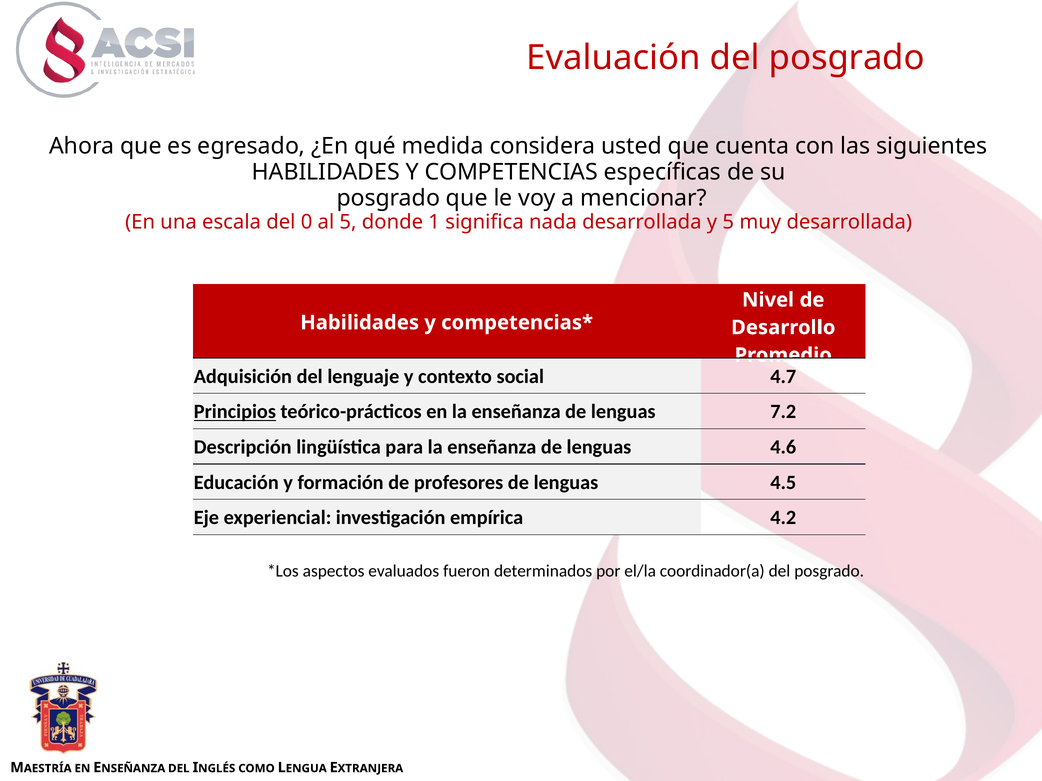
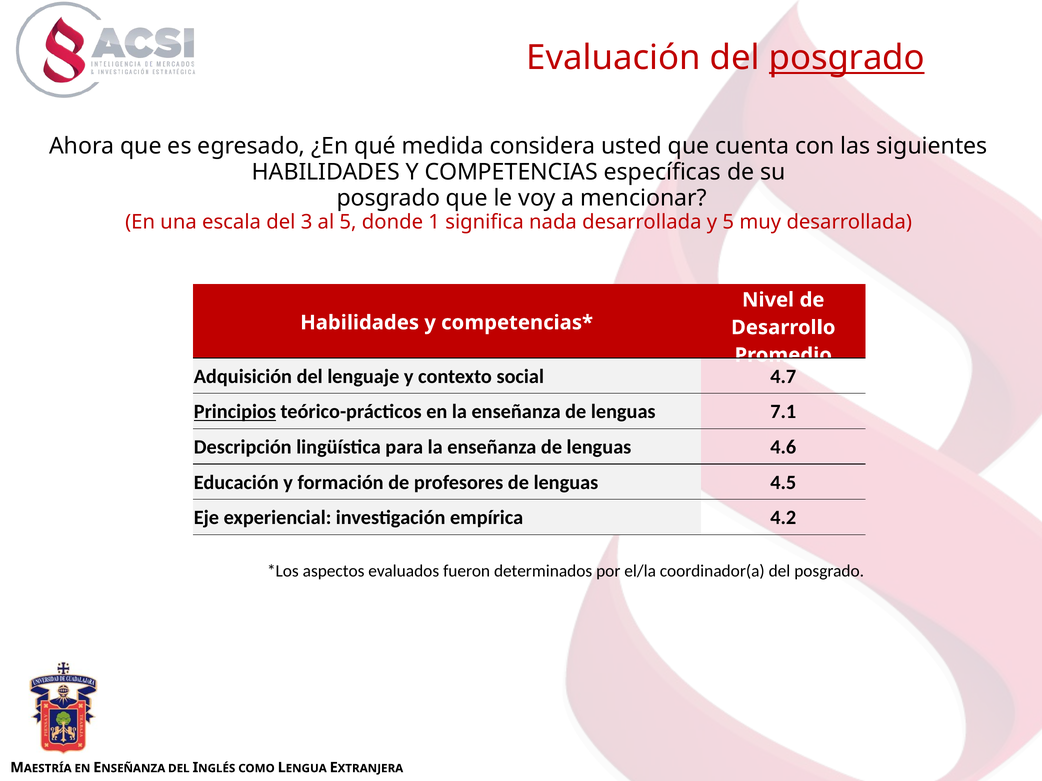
posgrado at (847, 58) underline: none -> present
0: 0 -> 3
7.2: 7.2 -> 7.1
